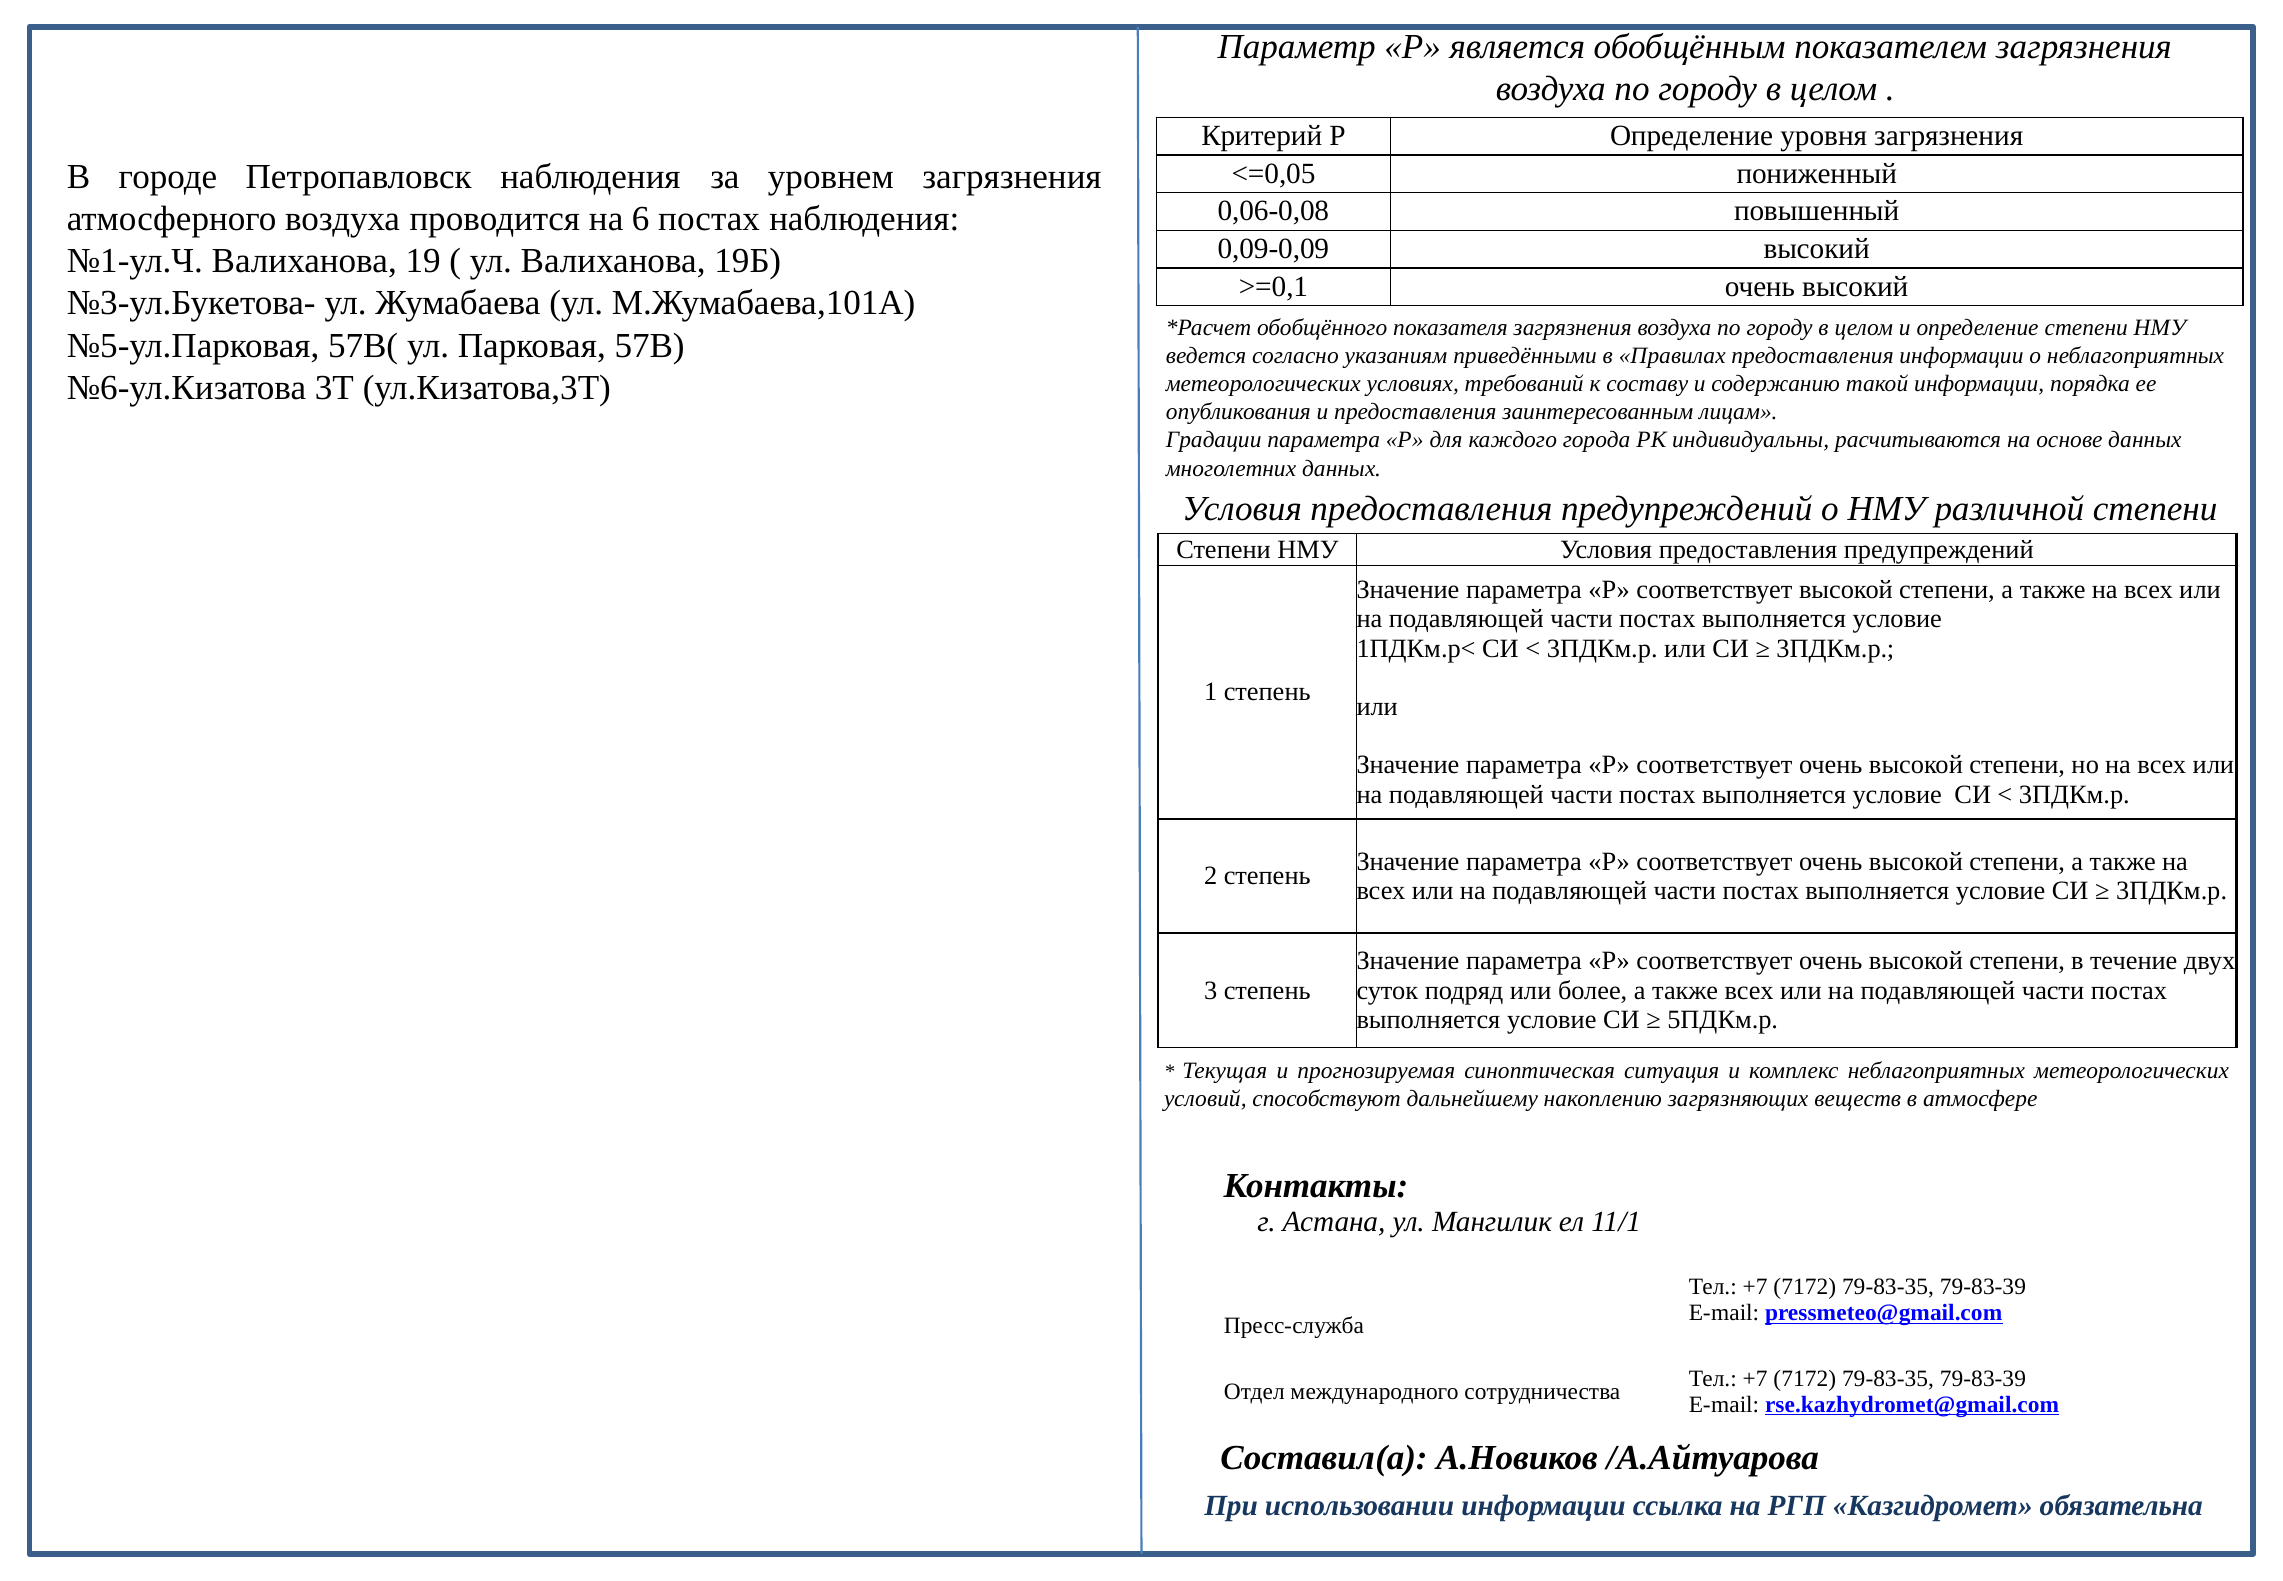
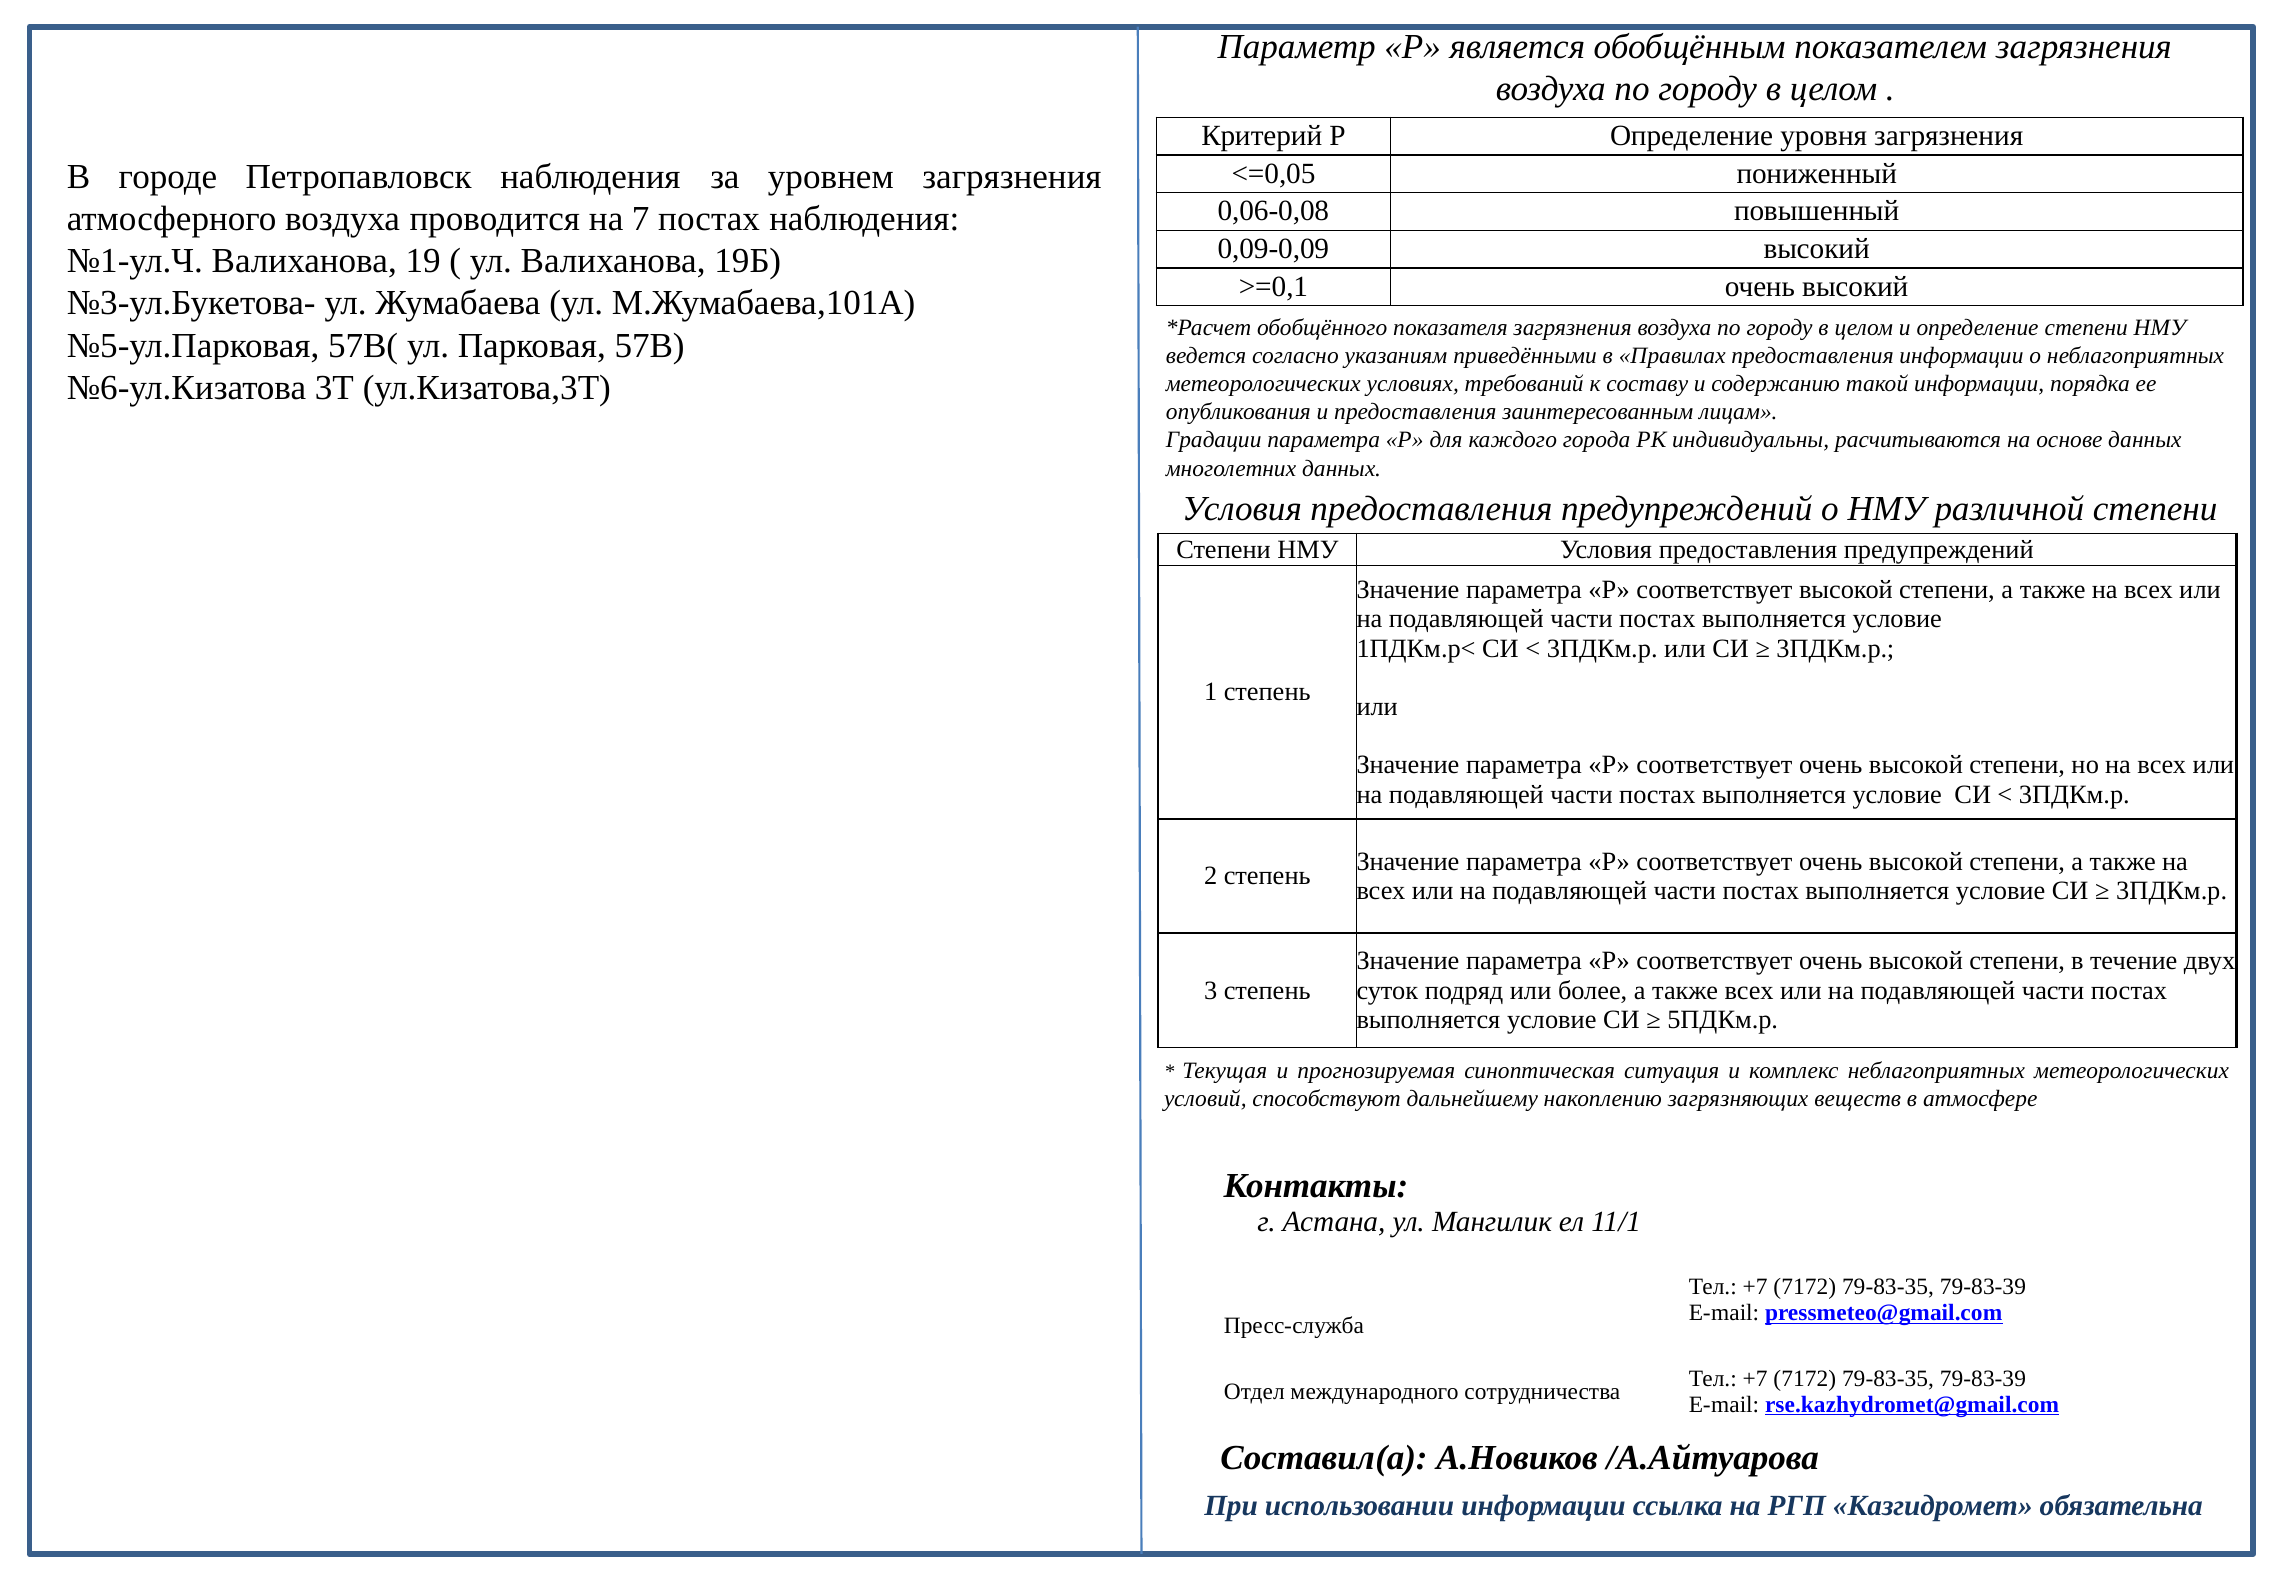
6: 6 -> 7
